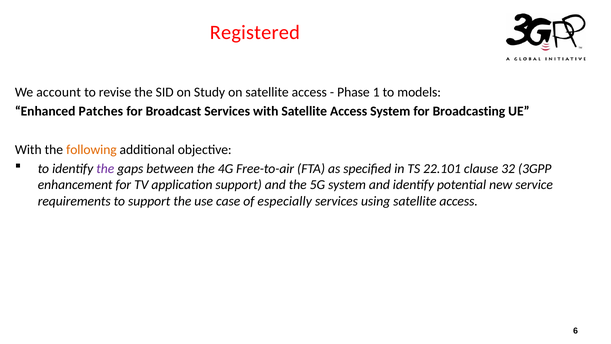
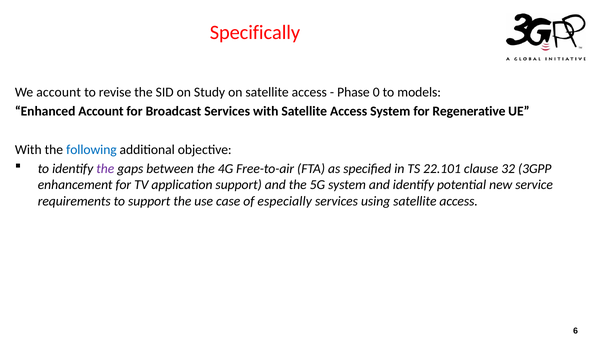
Registered: Registered -> Specifically
1: 1 -> 0
Enhanced Patches: Patches -> Account
Broadcasting: Broadcasting -> Regenerative
following colour: orange -> blue
